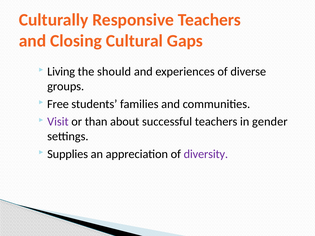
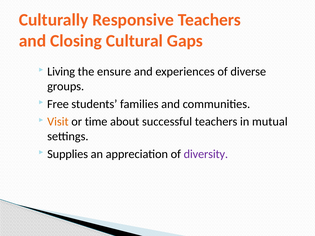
should: should -> ensure
Visit colour: purple -> orange
than: than -> time
gender: gender -> mutual
